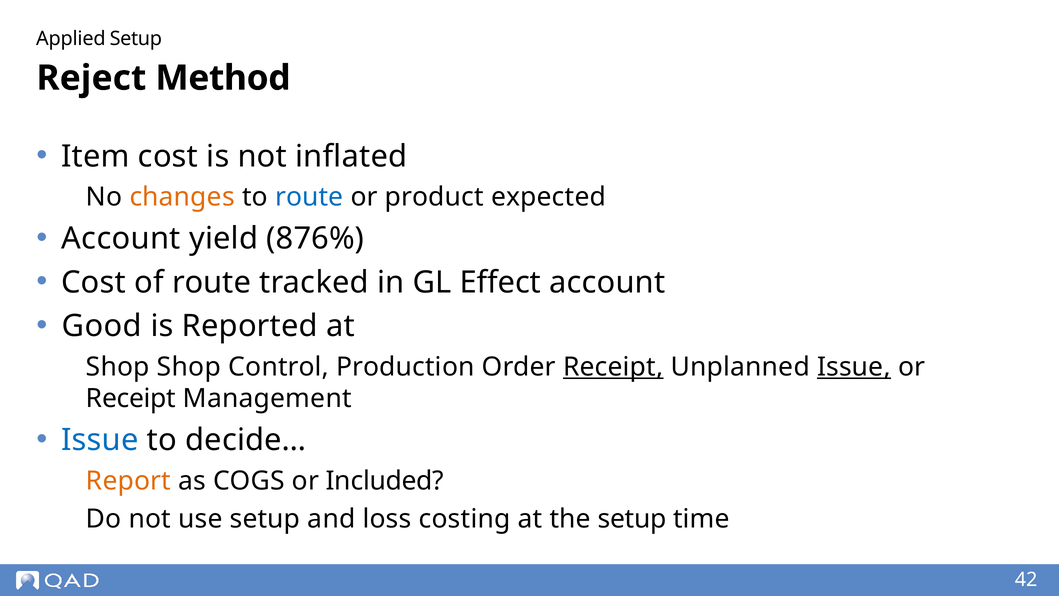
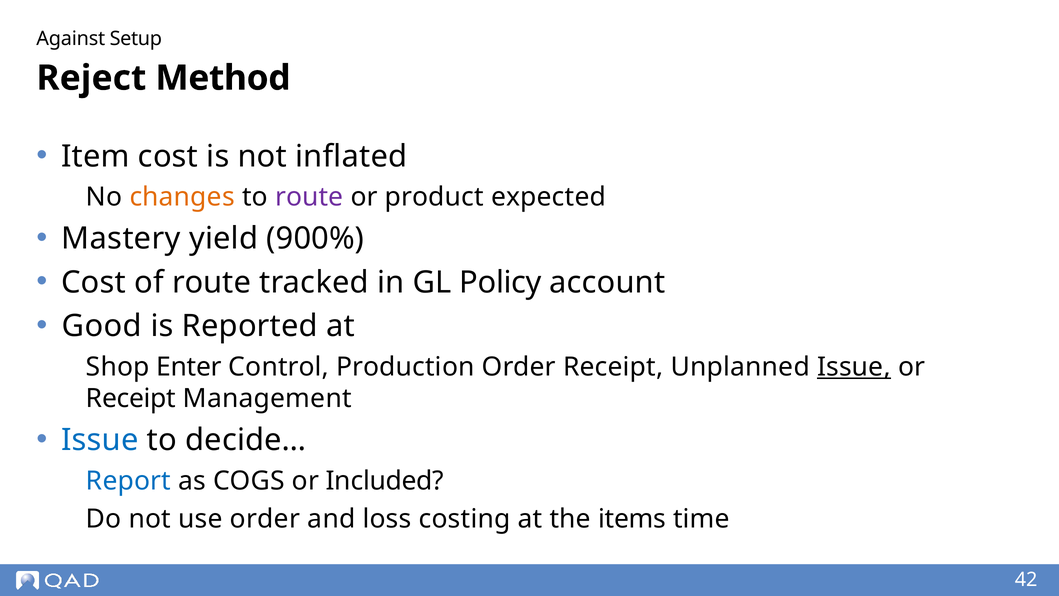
Applied: Applied -> Against
route at (309, 197) colour: blue -> purple
Account at (121, 238): Account -> Mastery
876%: 876% -> 900%
Effect: Effect -> Policy
Shop Shop: Shop -> Enter
Receipt at (613, 367) underline: present -> none
Report colour: orange -> blue
use setup: setup -> order
the setup: setup -> items
